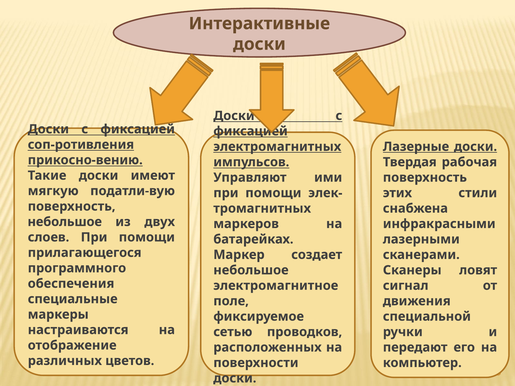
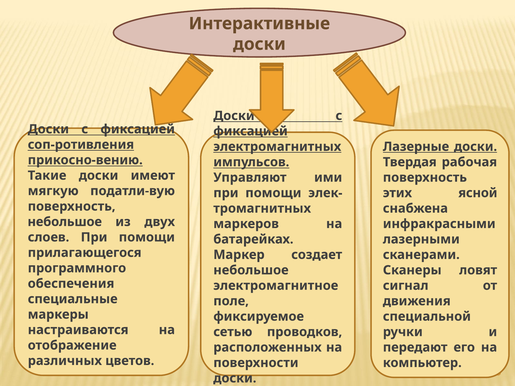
стили: стили -> ясной
